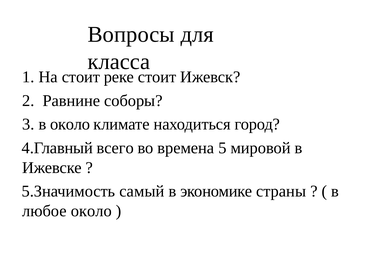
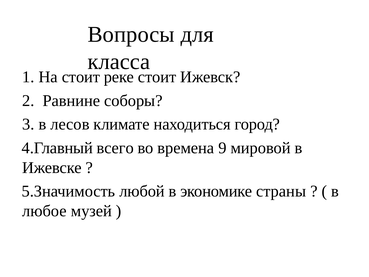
в около: около -> лесов
5: 5 -> 9
самый: самый -> любой
любое около: около -> музей
